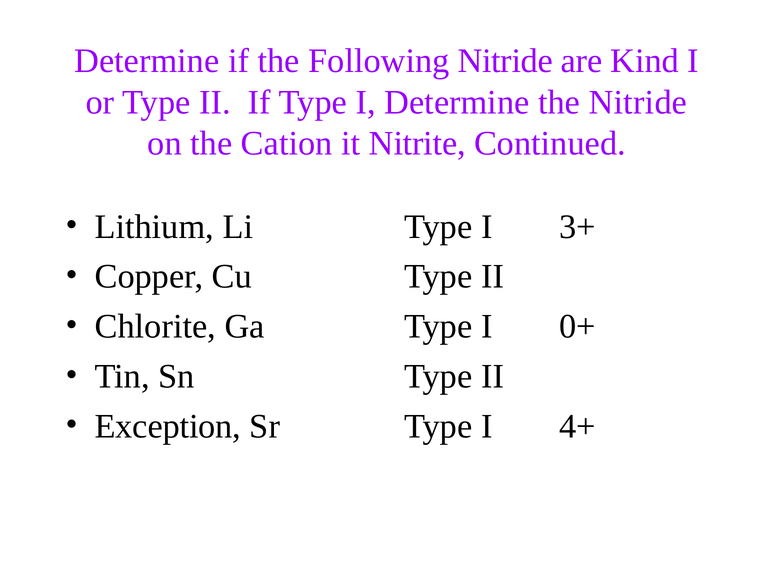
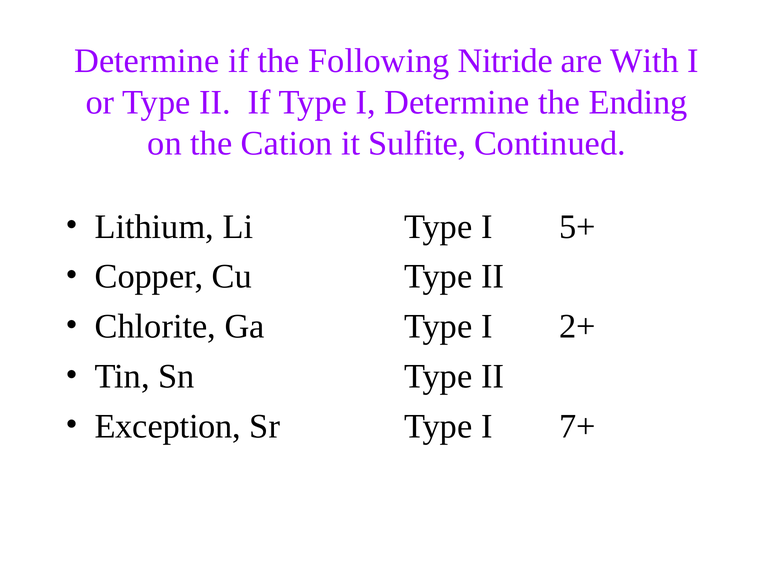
Kind: Kind -> With
the Nitride: Nitride -> Ending
Nitrite: Nitrite -> Sulfite
3+: 3+ -> 5+
0+: 0+ -> 2+
4+: 4+ -> 7+
